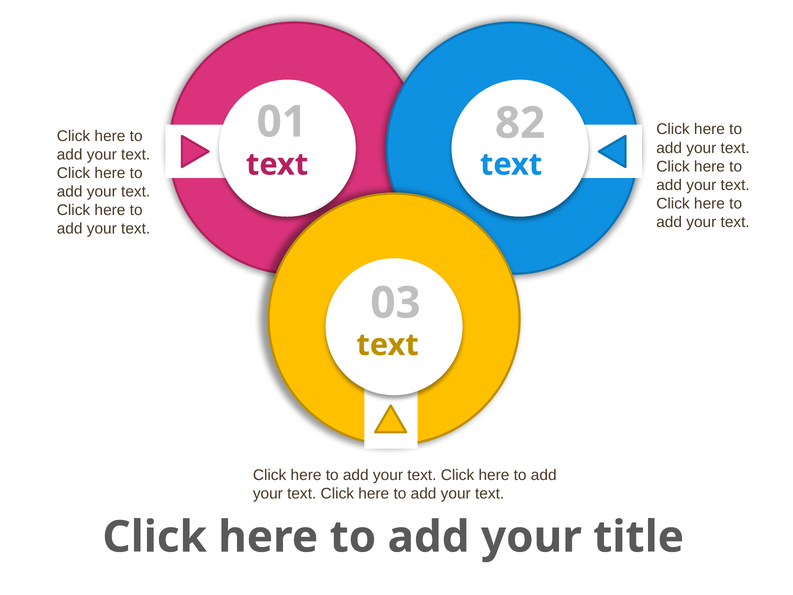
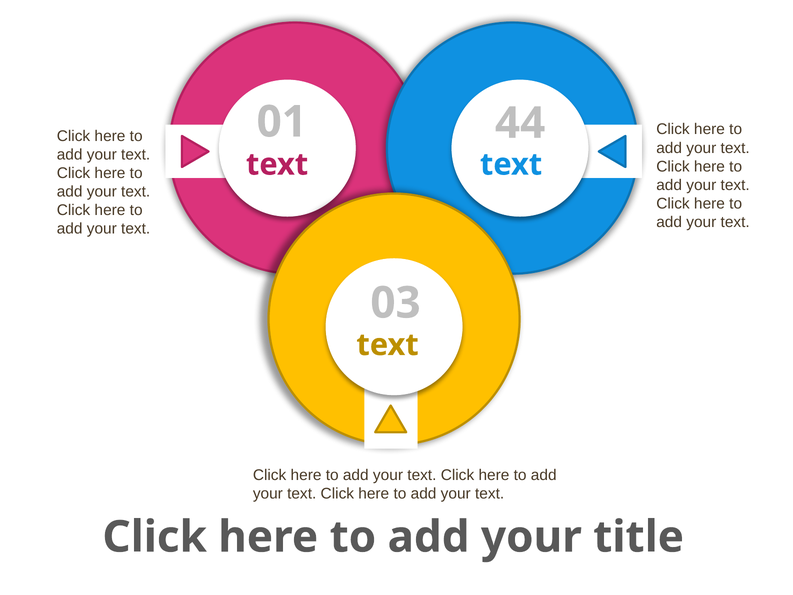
82: 82 -> 44
